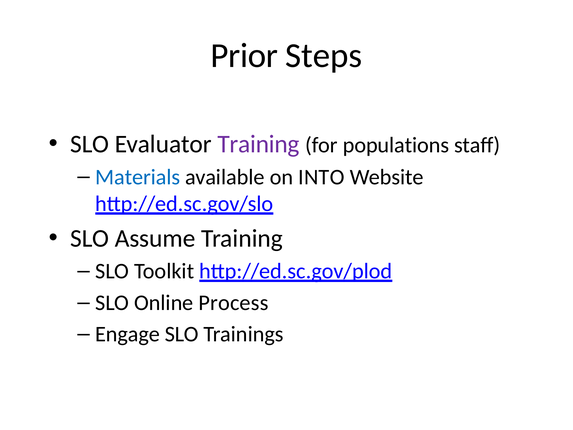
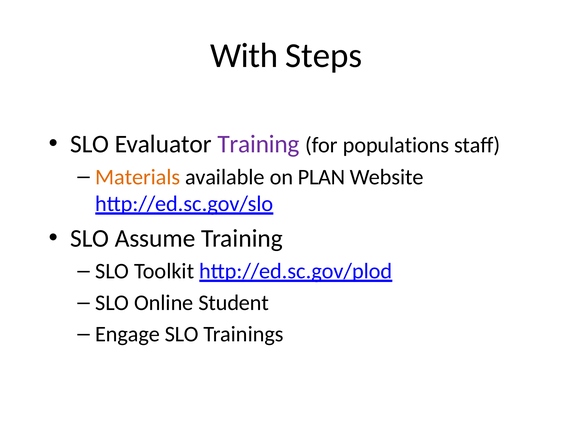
Prior: Prior -> With
Materials colour: blue -> orange
INTO: INTO -> PLAN
Process: Process -> Student
